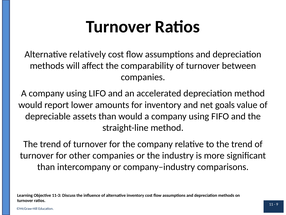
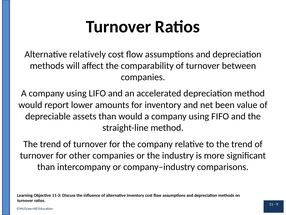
goals: goals -> been
